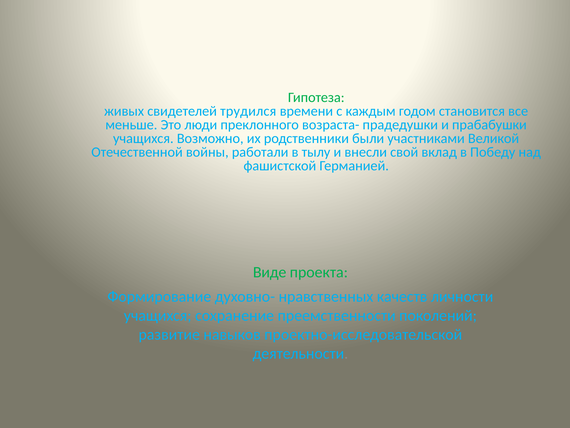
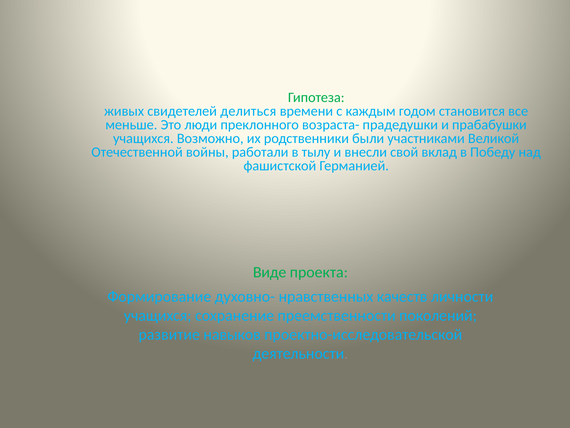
трудился: трудился -> делиться
